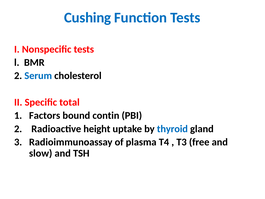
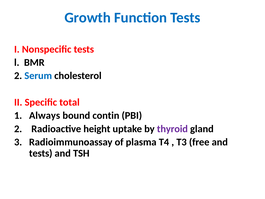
Cushing: Cushing -> Growth
Factors: Factors -> Always
thyroid colour: blue -> purple
slow at (41, 153): slow -> tests
